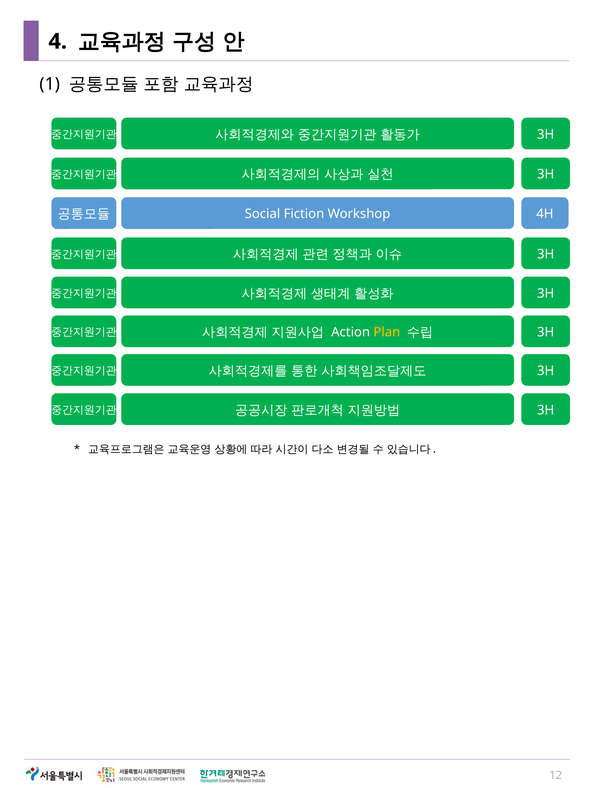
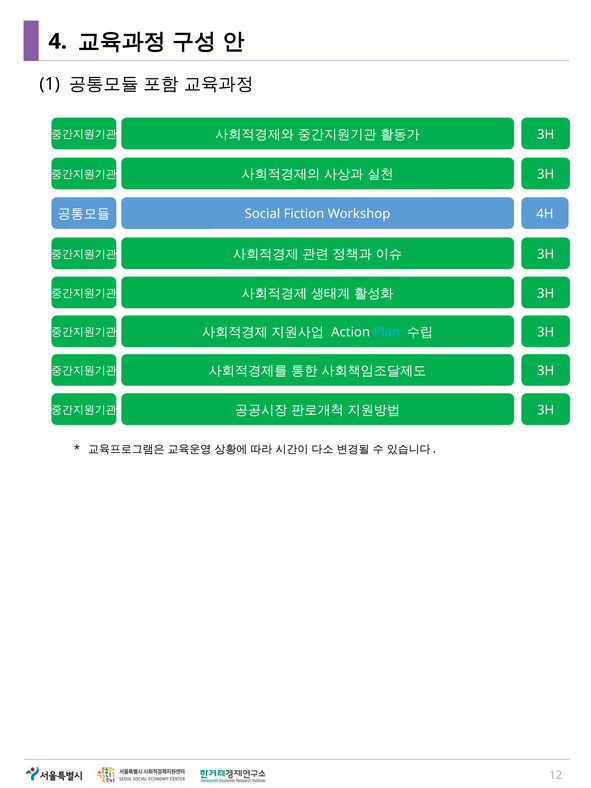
Plan colour: yellow -> light blue
